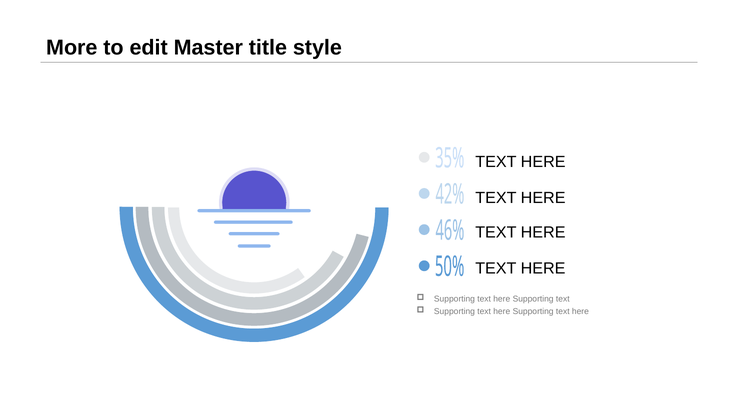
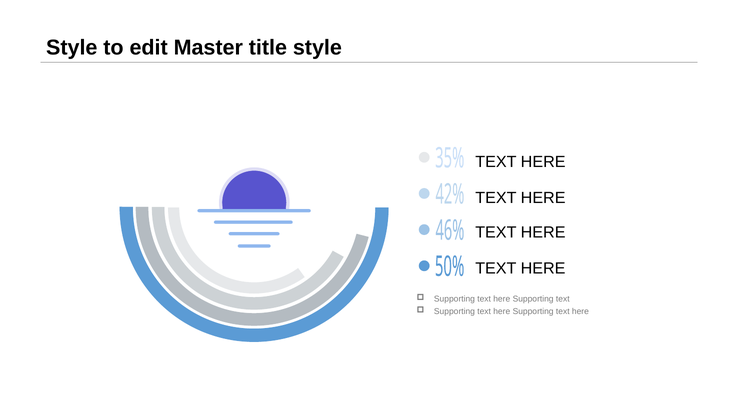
More at (72, 48): More -> Style
